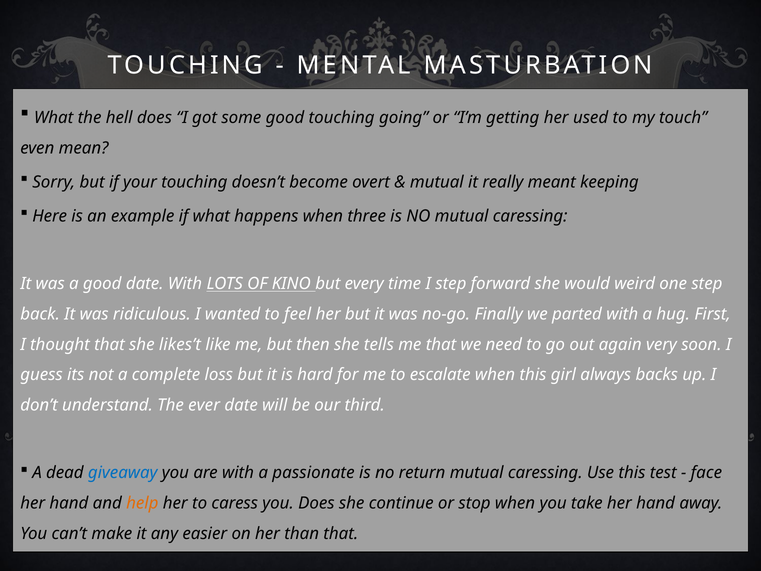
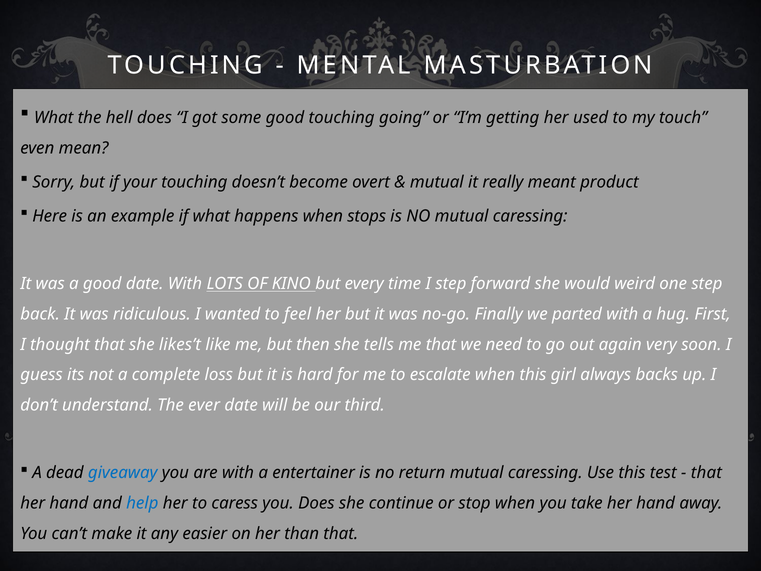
keeping: keeping -> product
three: three -> stops
passionate: passionate -> entertainer
face at (706, 473): face -> that
help colour: orange -> blue
